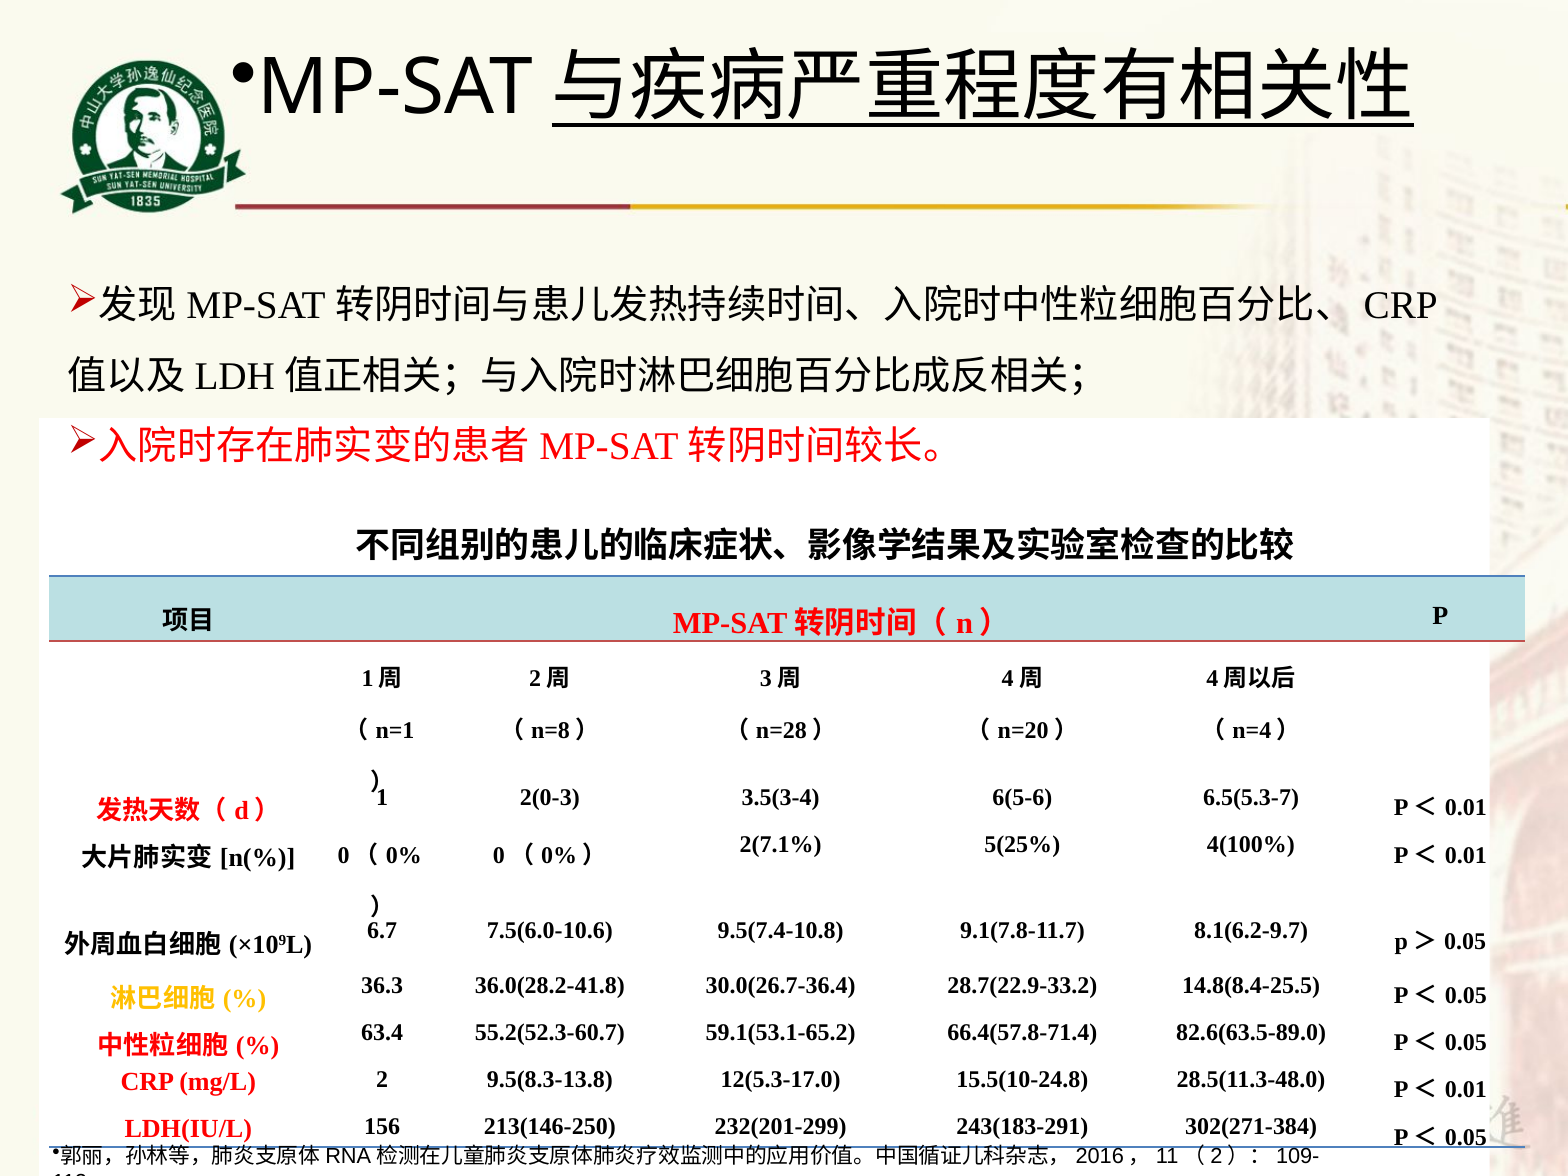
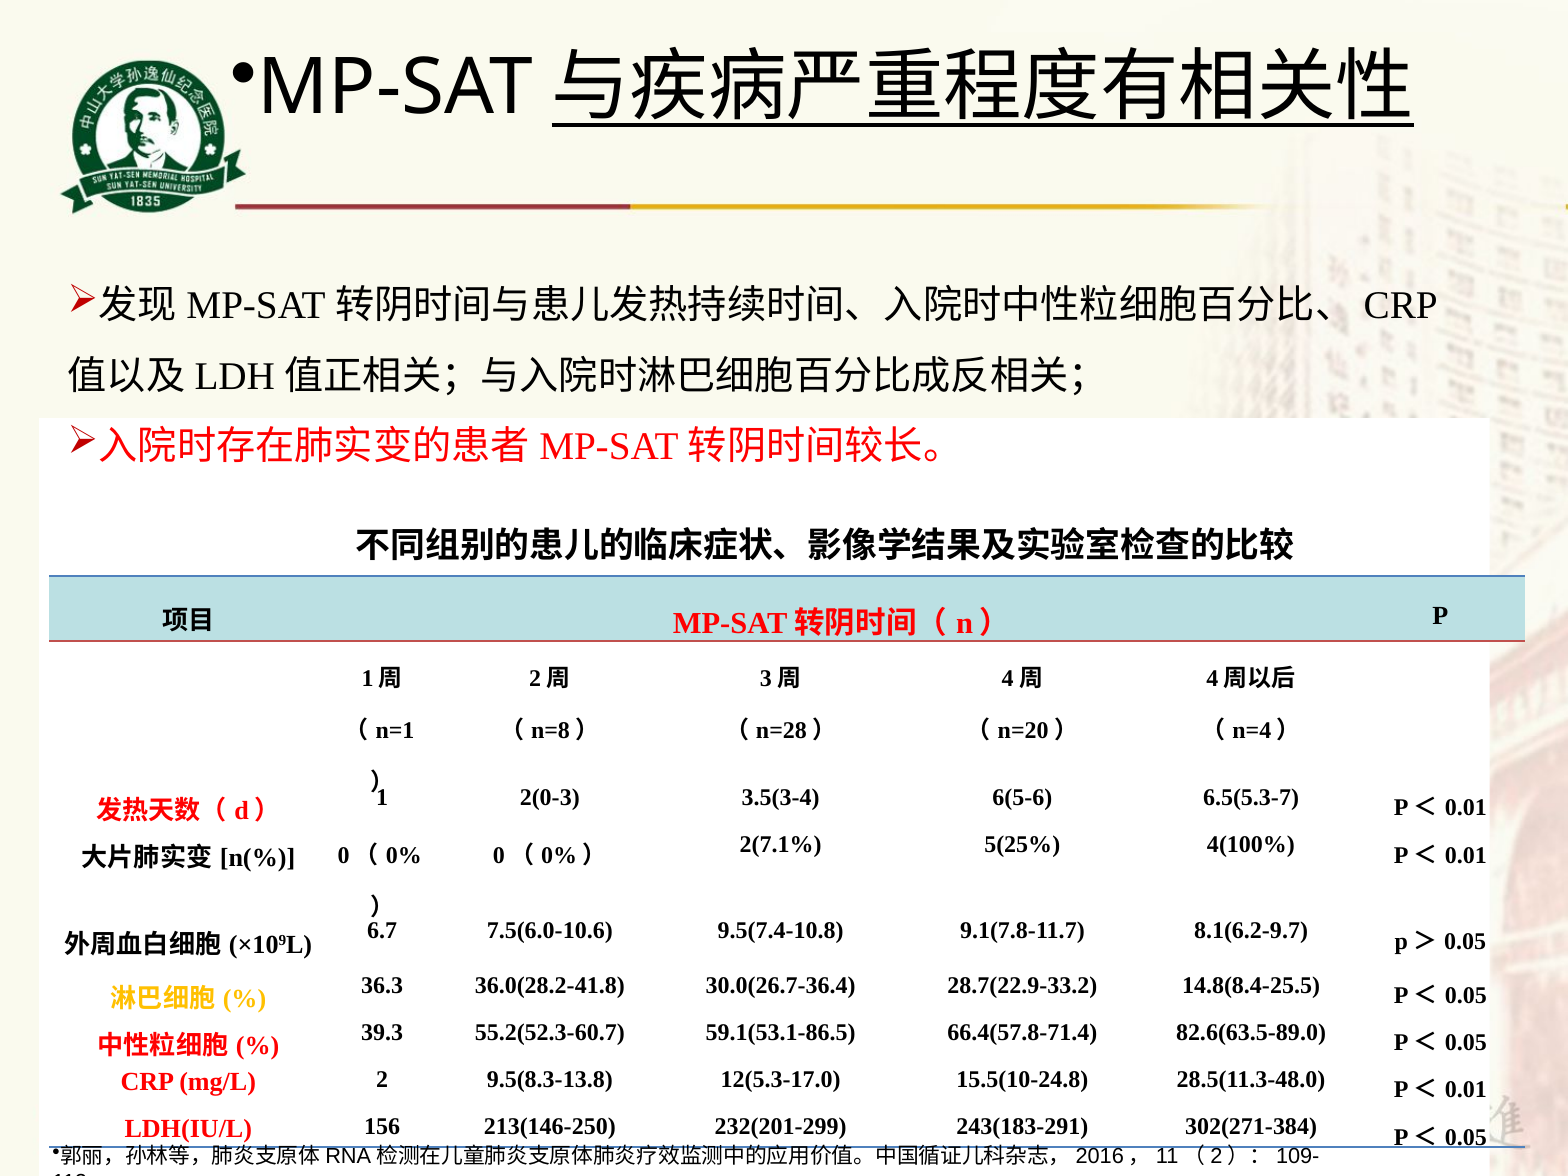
63.4: 63.4 -> 39.3
59.1(53.1-65.2: 59.1(53.1-65.2 -> 59.1(53.1-86.5
